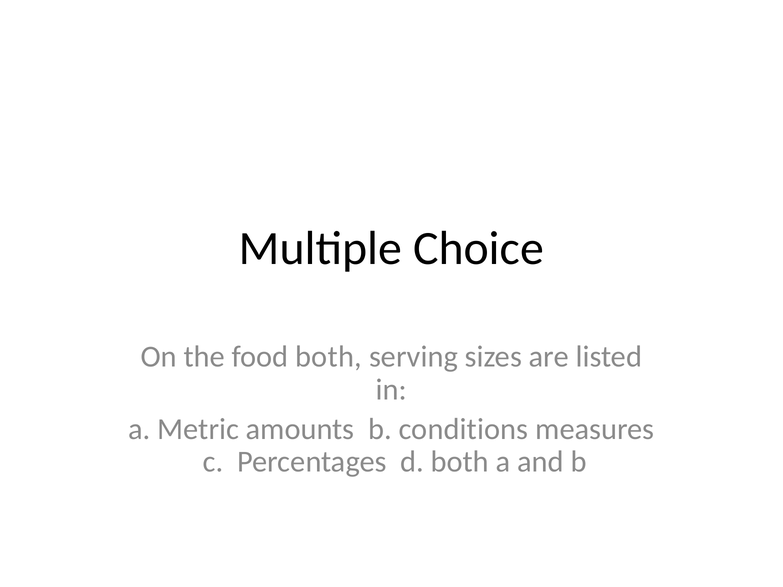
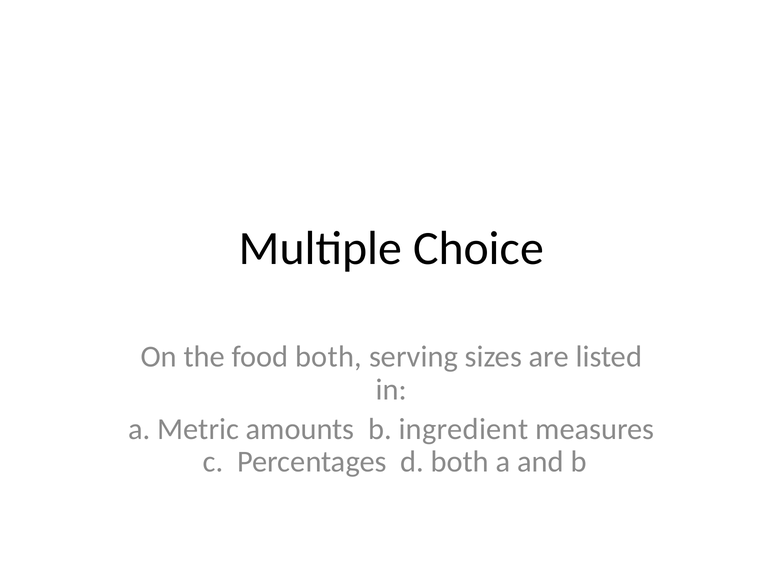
conditions: conditions -> ingredient
